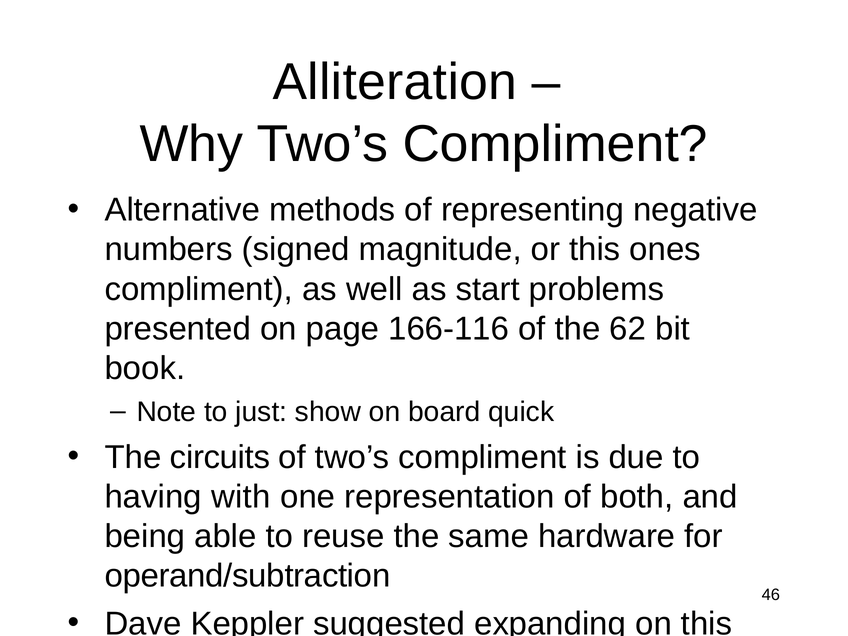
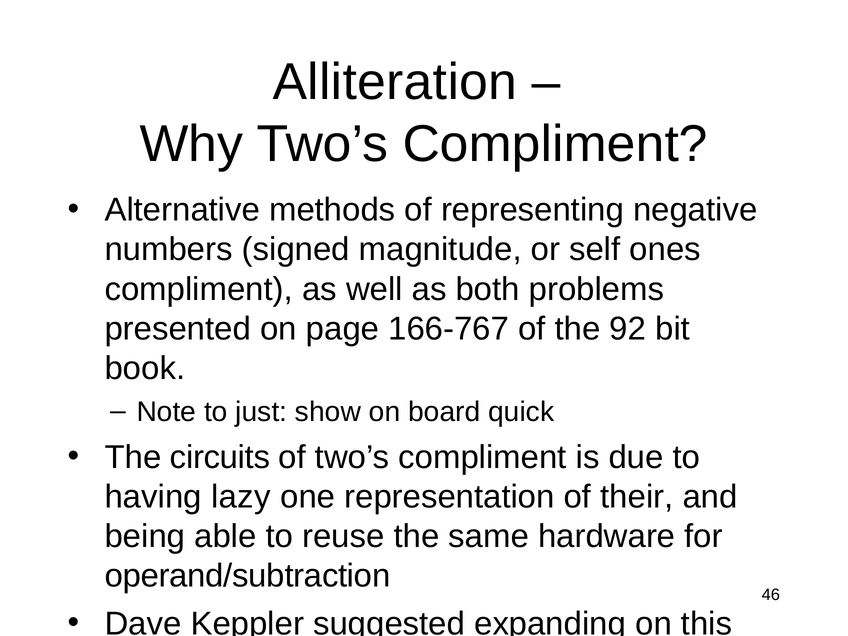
or this: this -> self
start: start -> both
166-116: 166-116 -> 166-767
62: 62 -> 92
with: with -> lazy
both: both -> their
